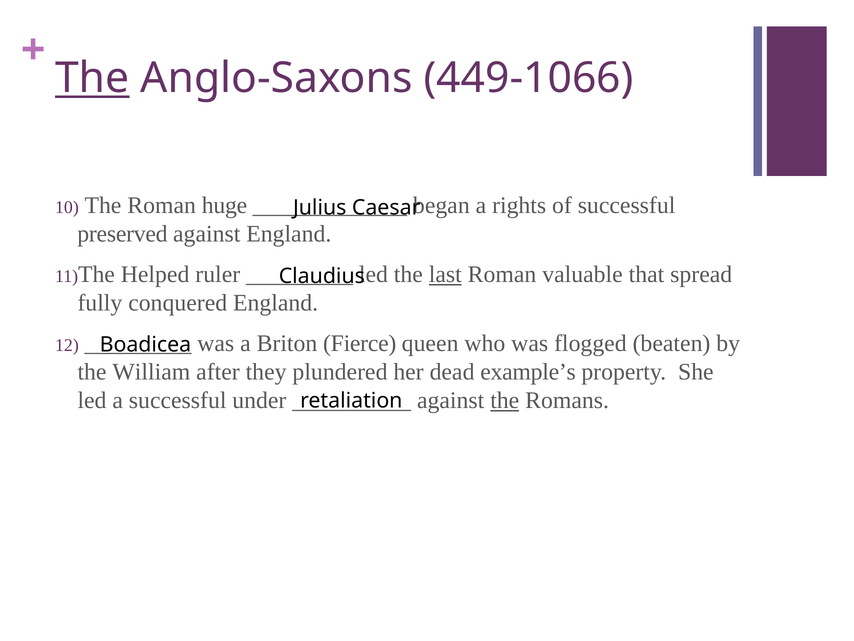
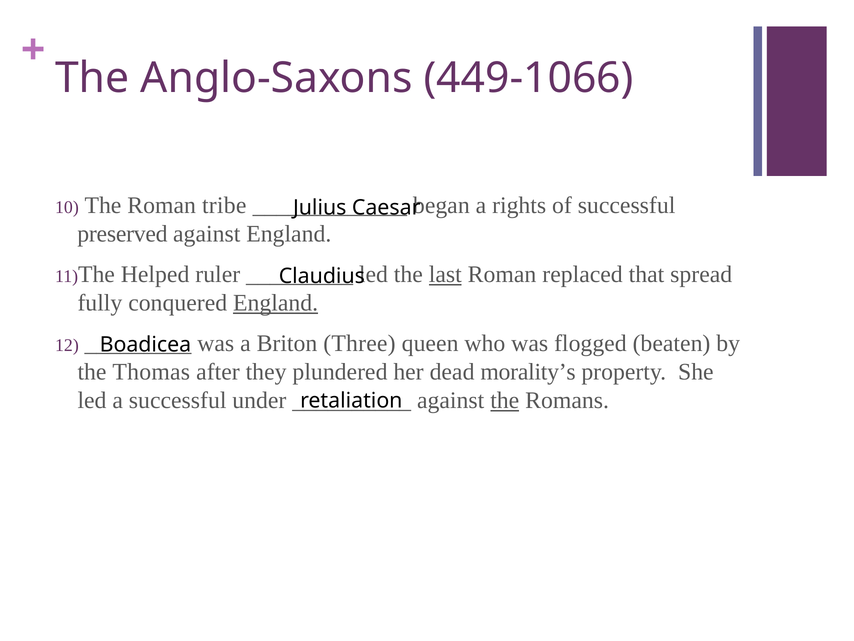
The at (92, 78) underline: present -> none
huge: huge -> tribe
valuable: valuable -> replaced
England at (276, 303) underline: none -> present
Fierce: Fierce -> Three
William: William -> Thomas
example’s: example’s -> morality’s
